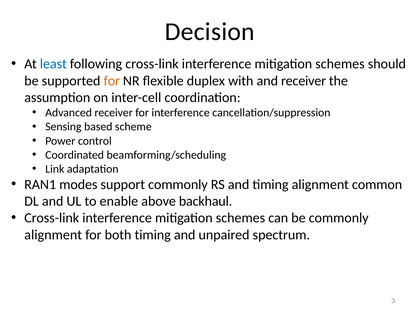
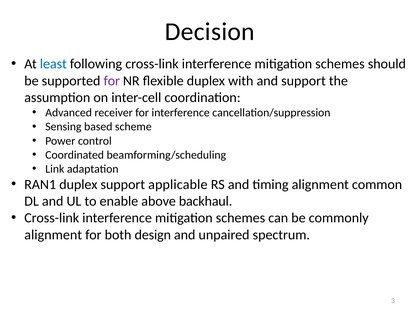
for at (112, 81) colour: orange -> purple
and receiver: receiver -> support
RAN1 modes: modes -> duplex
support commonly: commonly -> applicable
both timing: timing -> design
